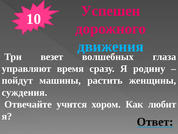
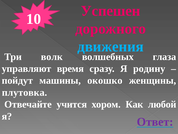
везет: везет -> волк
растить: растить -> окошко
суждения: суждения -> плутовка
любит: любит -> любой
Ответ colour: black -> purple
